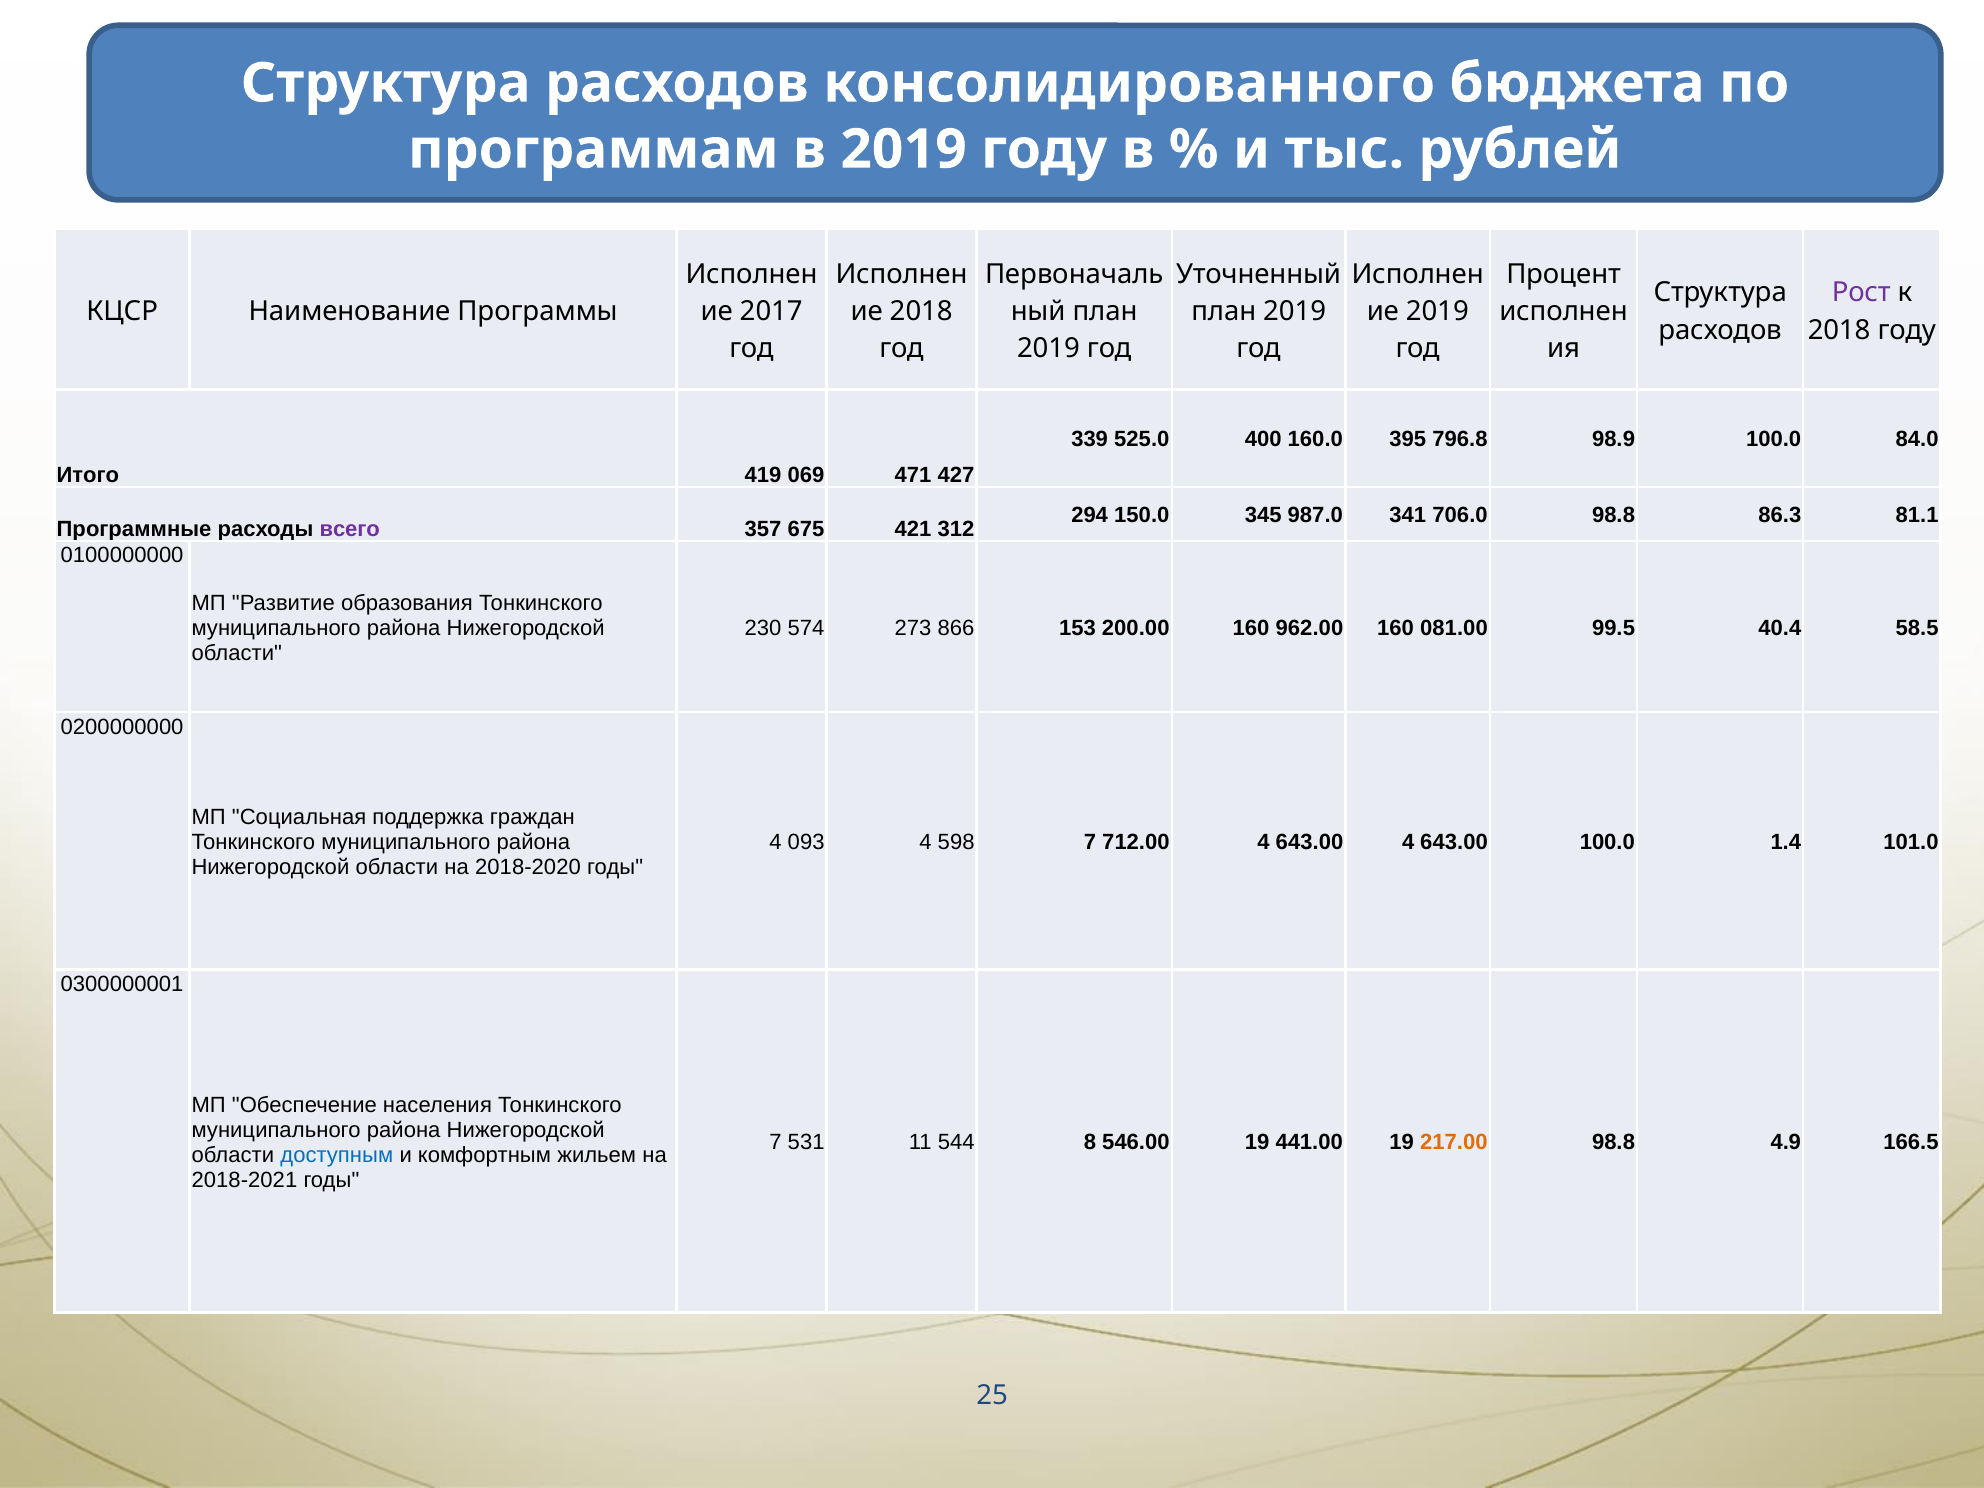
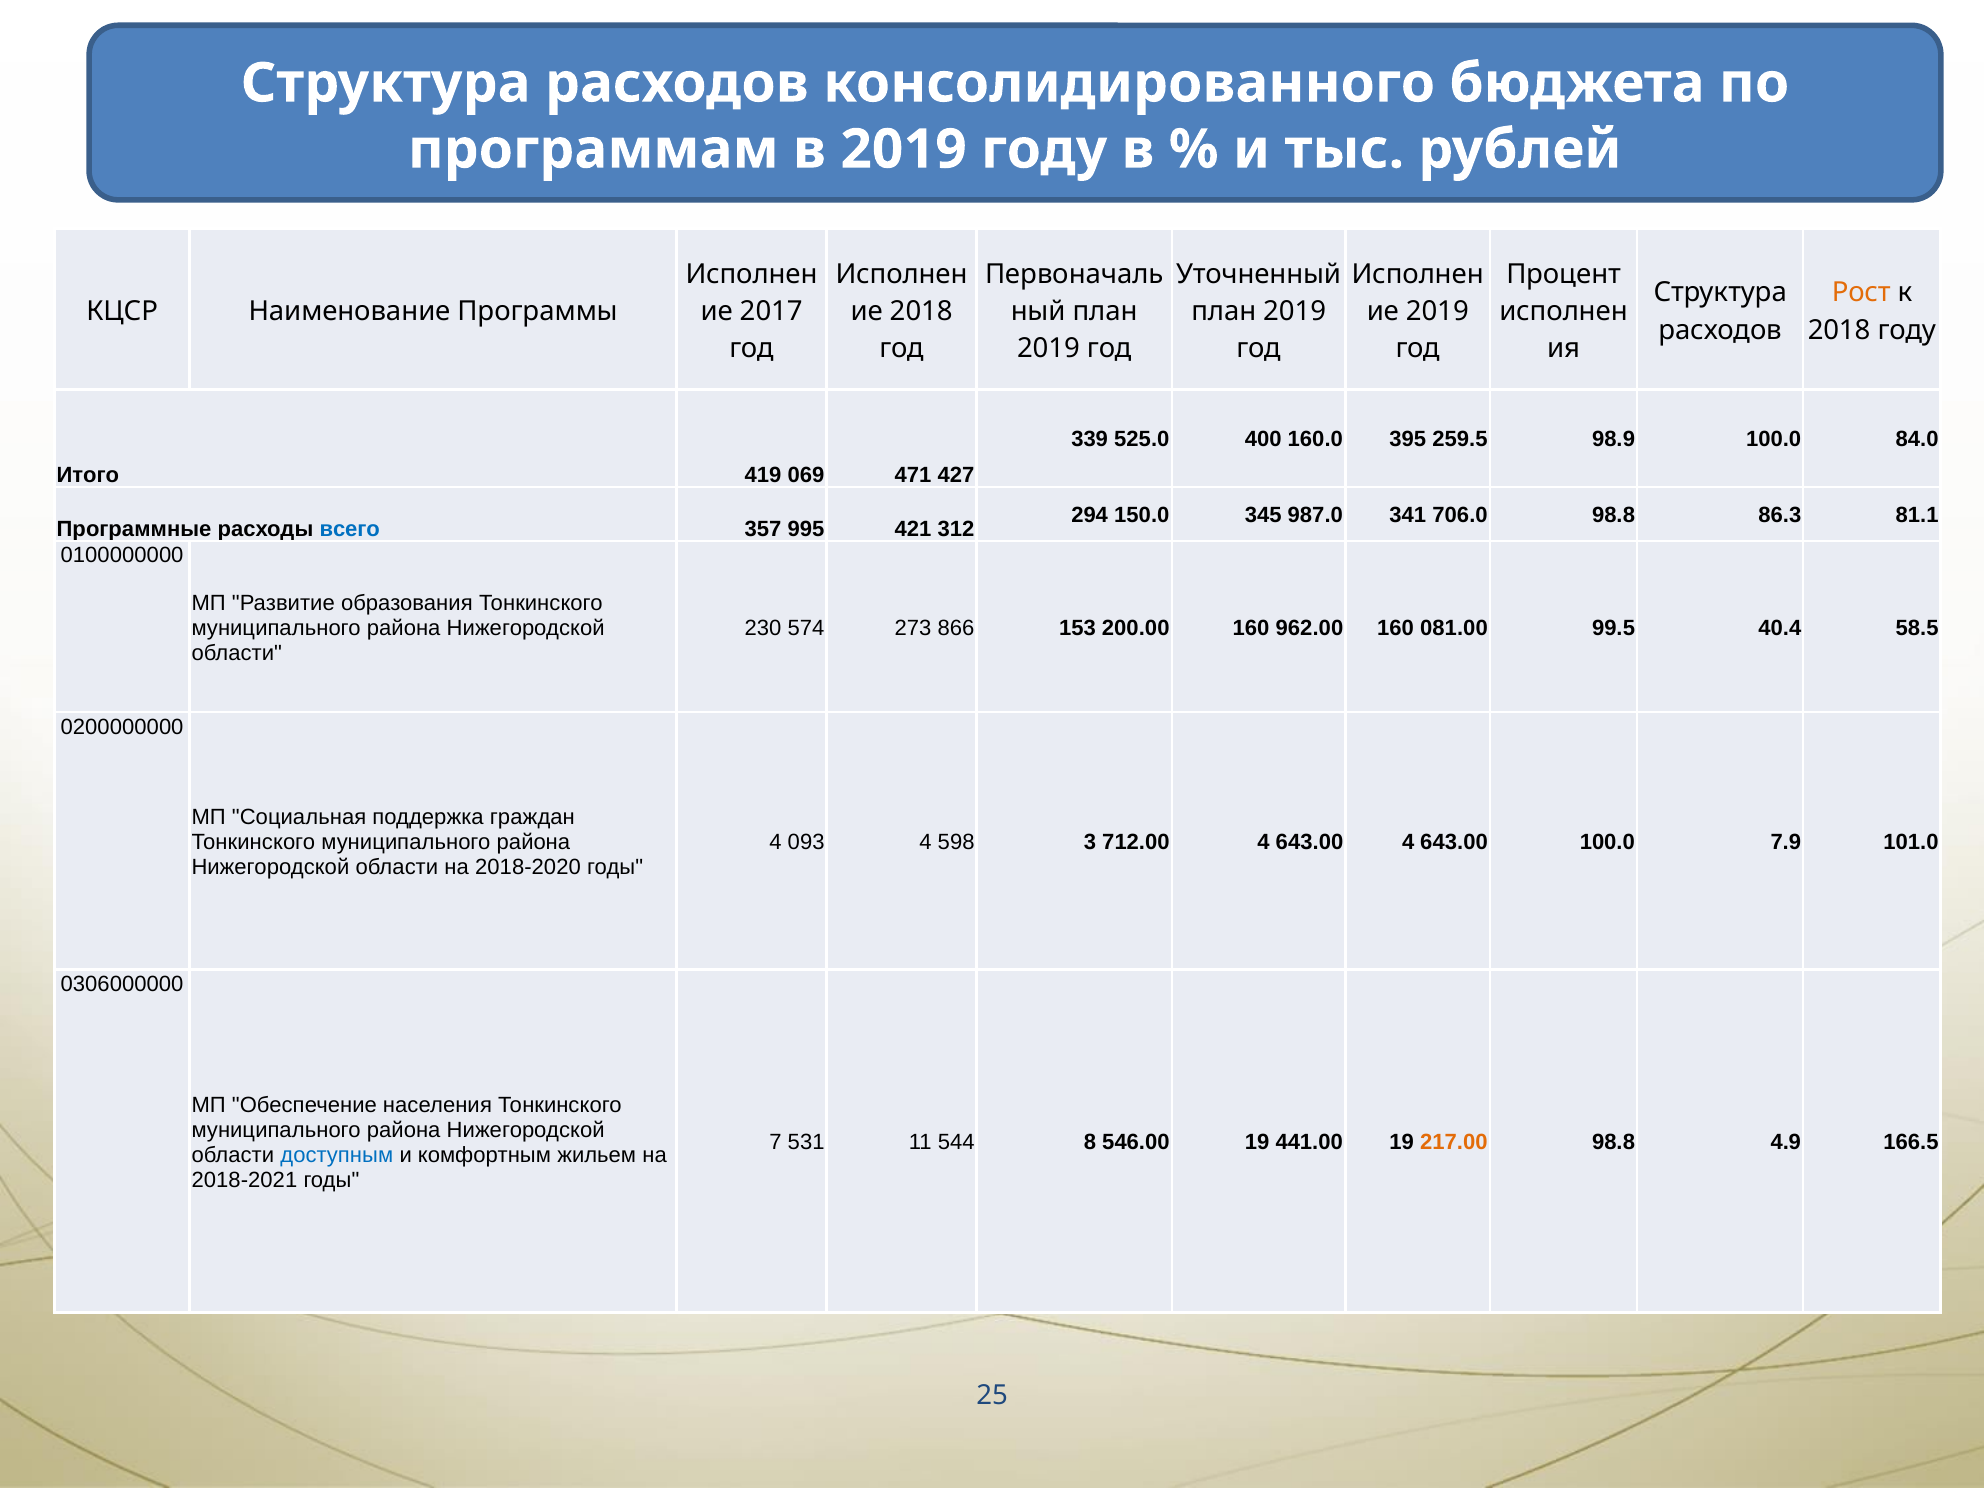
Рост colour: purple -> orange
796.8: 796.8 -> 259.5
всего colour: purple -> blue
675: 675 -> 995
598 7: 7 -> 3
1.4: 1.4 -> 7.9
0300000001: 0300000001 -> 0306000000
